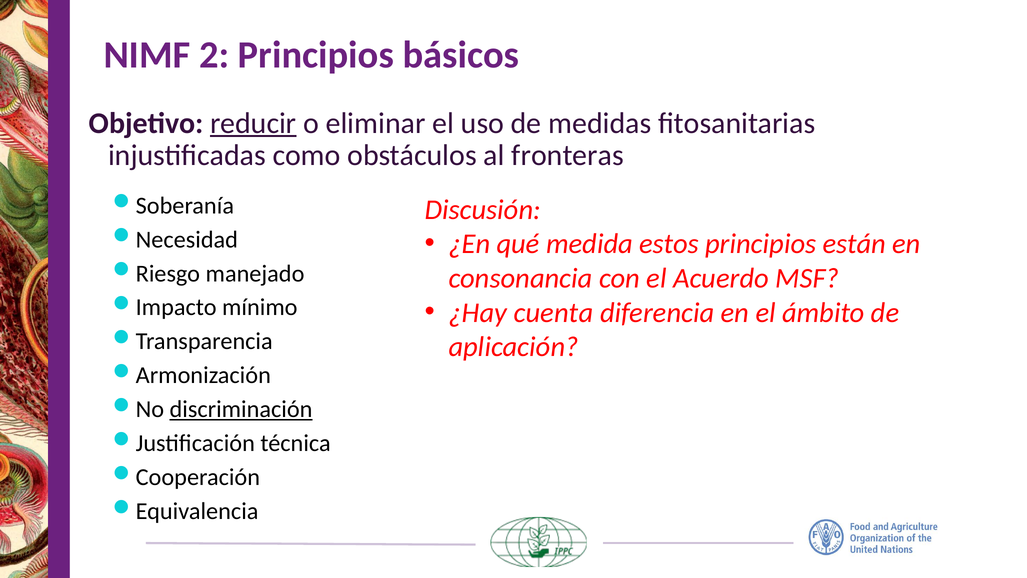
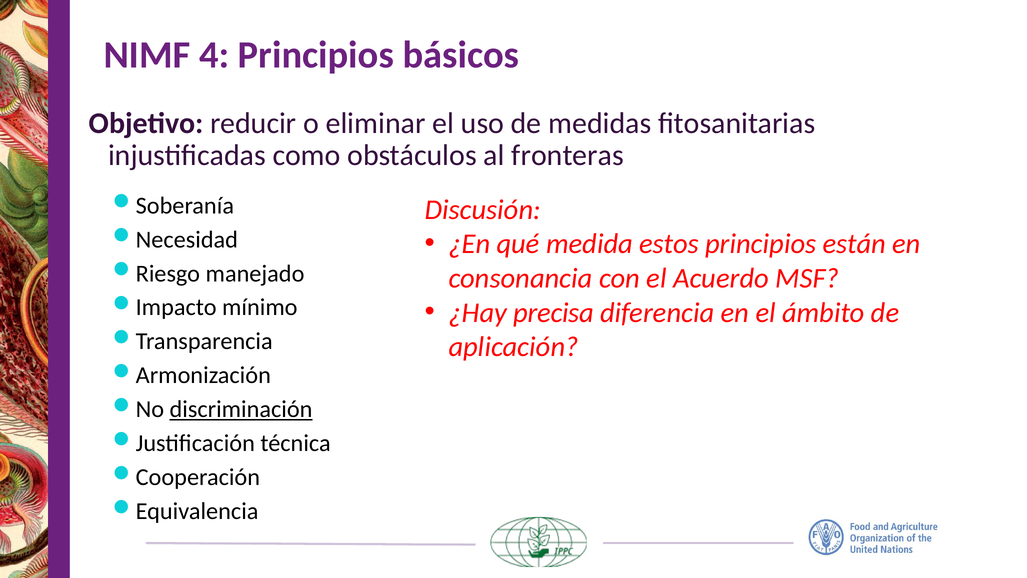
2: 2 -> 4
reducir underline: present -> none
cuenta: cuenta -> precisa
